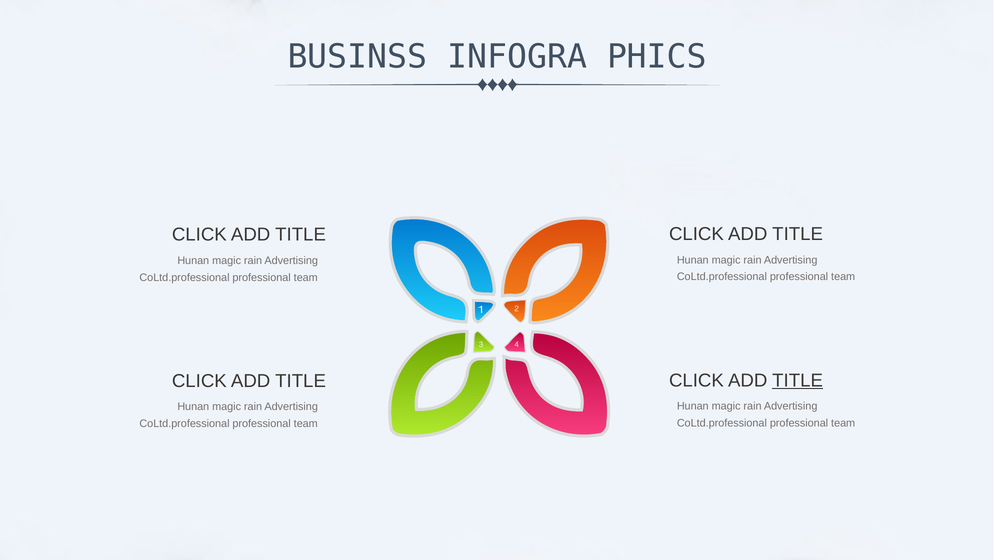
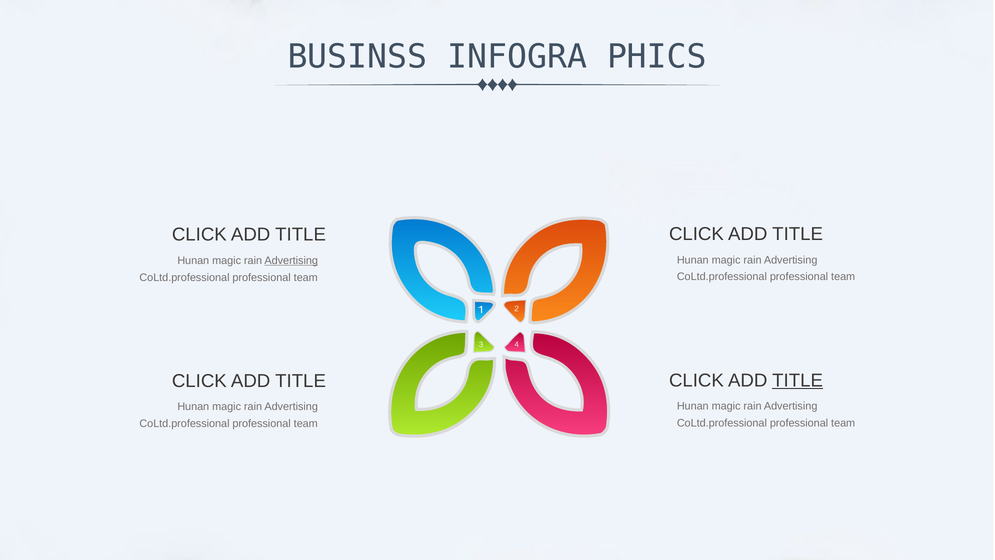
Advertising at (291, 260) underline: none -> present
